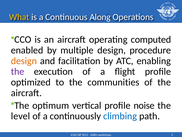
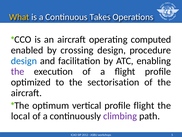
Along: Along -> Takes
multiple: multiple -> crossing
design at (24, 61) colour: orange -> blue
communities: communities -> sectorisation
profile noise: noise -> flight
level: level -> local
climbing colour: blue -> purple
